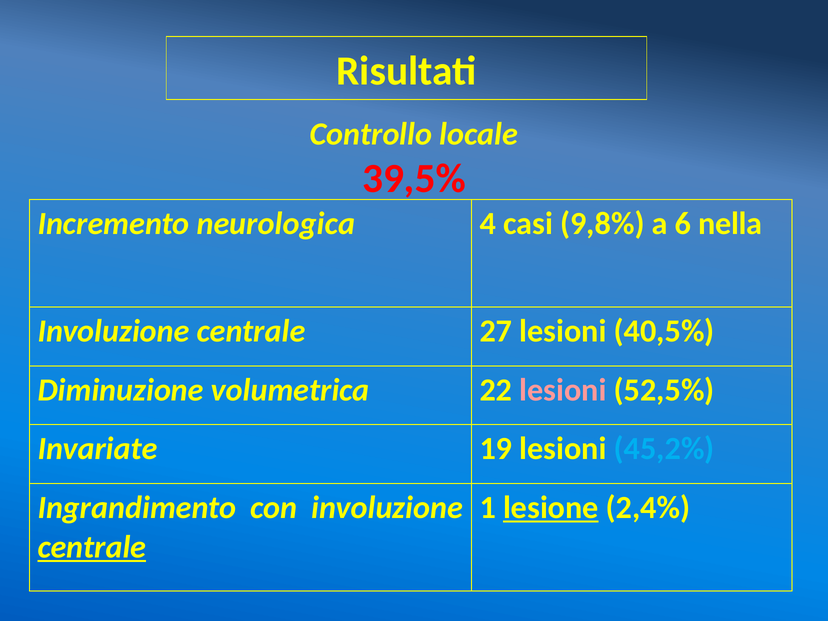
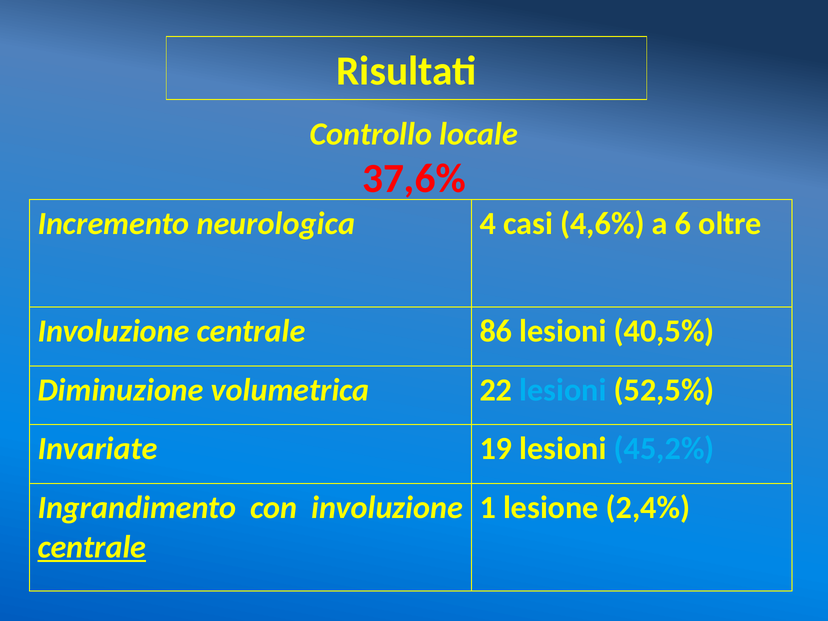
39,5%: 39,5% -> 37,6%
9,8%: 9,8% -> 4,6%
nella: nella -> oltre
27: 27 -> 86
lesioni at (563, 390) colour: pink -> light blue
lesione underline: present -> none
